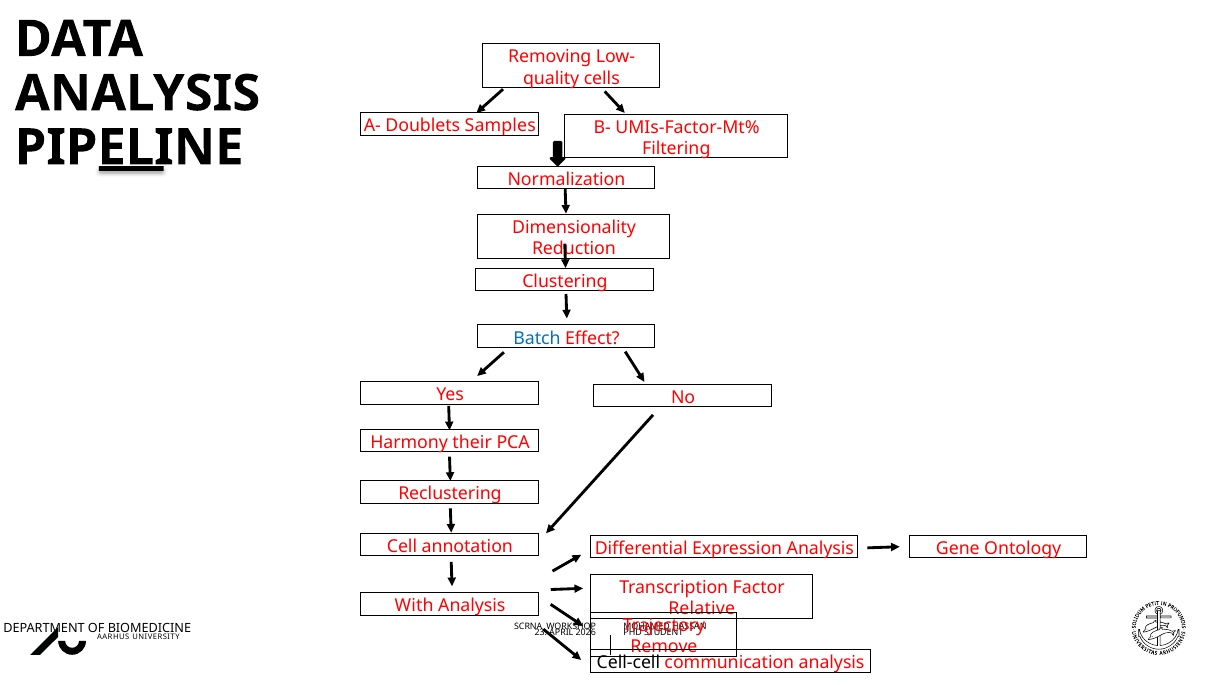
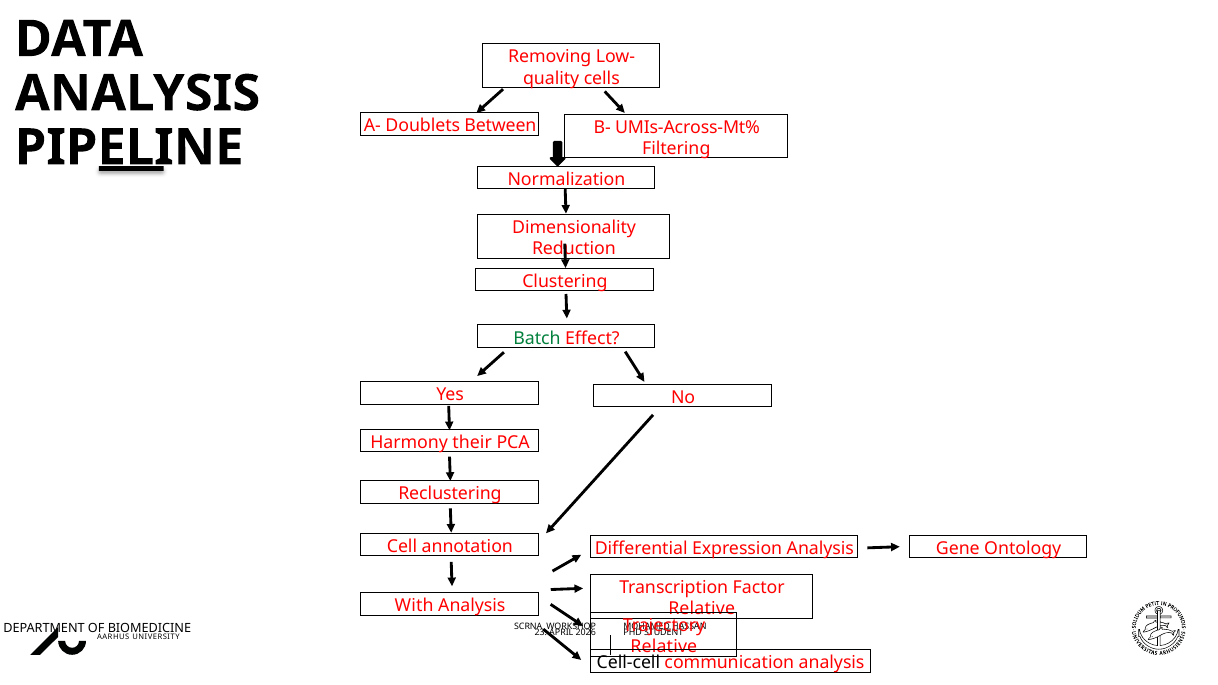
Samples: Samples -> Between
UMIs-Factor-Mt%: UMIs-Factor-Mt% -> UMIs-Across-Mt%
Batch colour: blue -> green
Remove at (664, 647): Remove -> Relative
